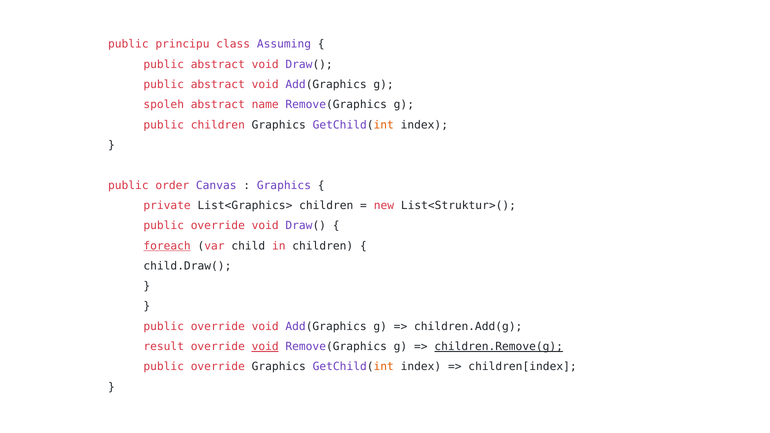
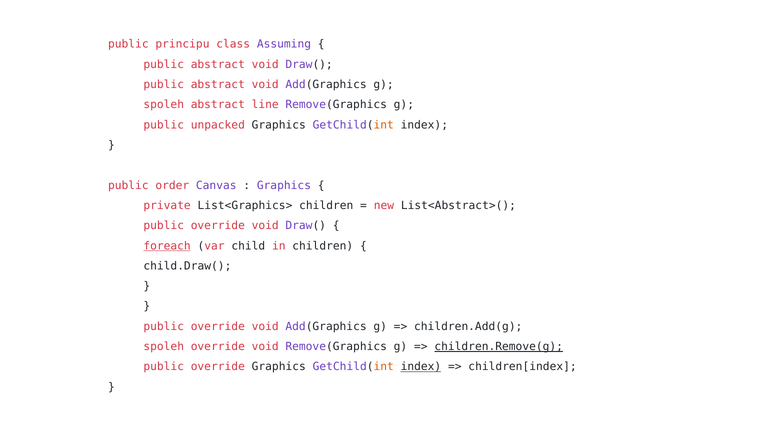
name: name -> line
public children: children -> unpacked
List<Struktur>(: List<Struktur>( -> List<Abstract>(
result at (164, 347): result -> spoleh
void at (265, 347) underline: present -> none
index at (421, 367) underline: none -> present
